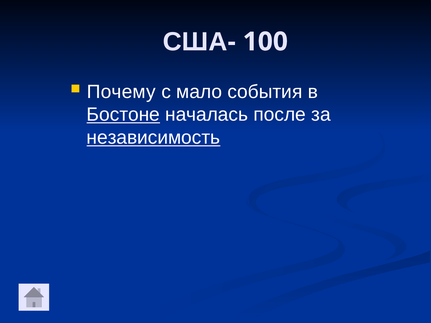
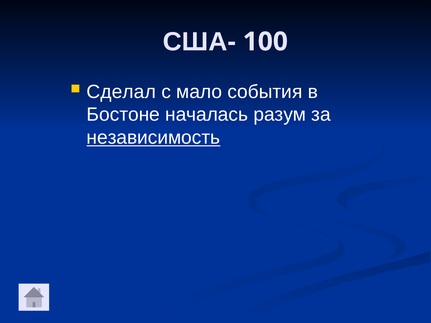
Почему: Почему -> Сделал
Бостоне underline: present -> none
после: после -> разум
